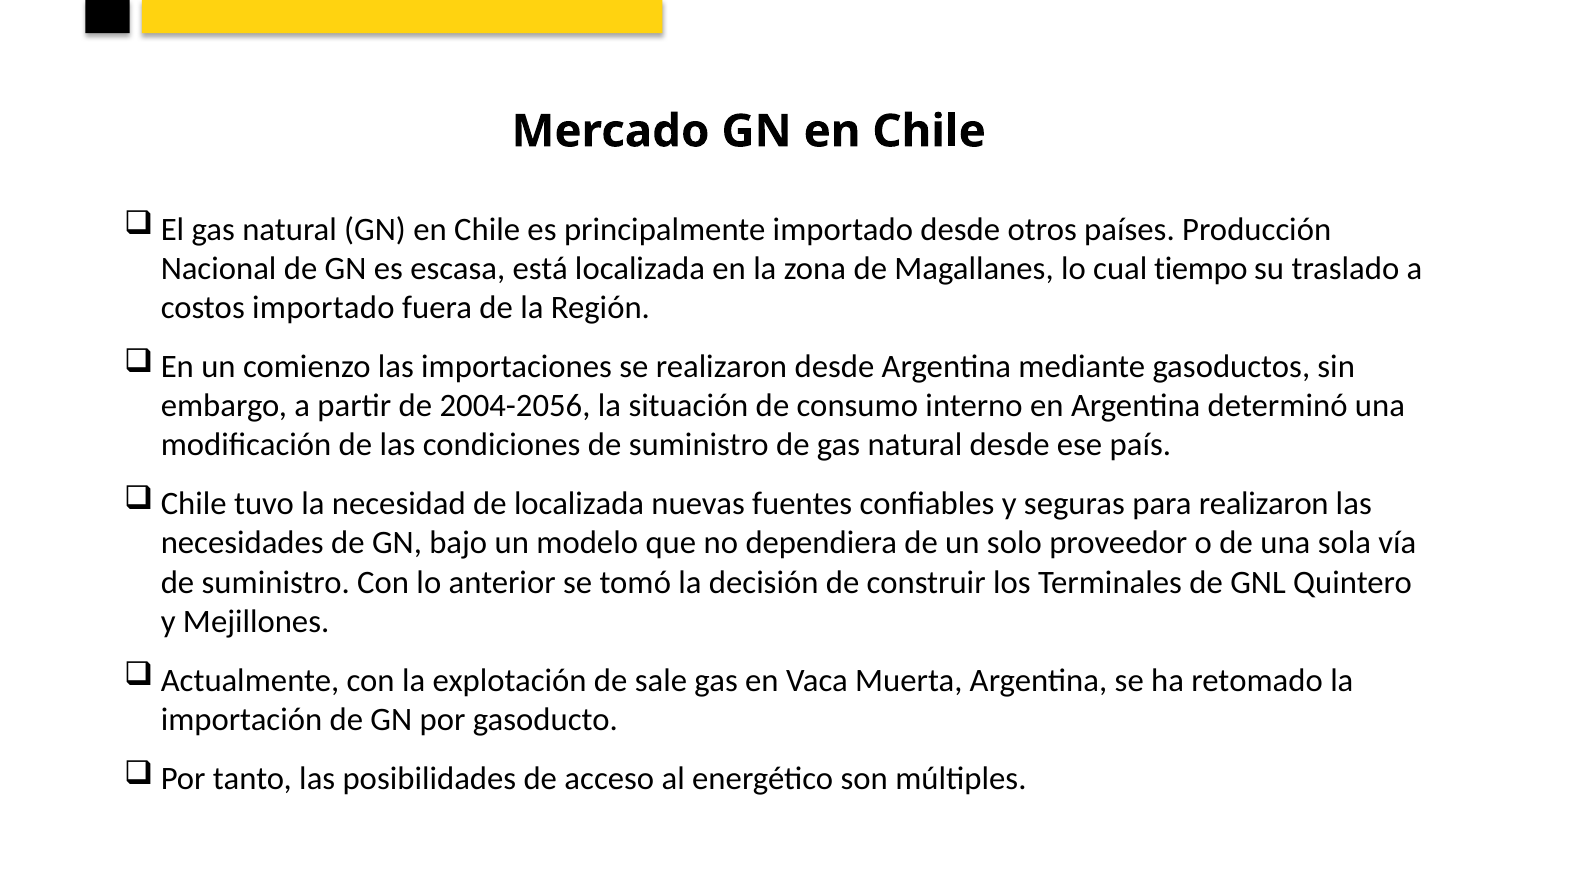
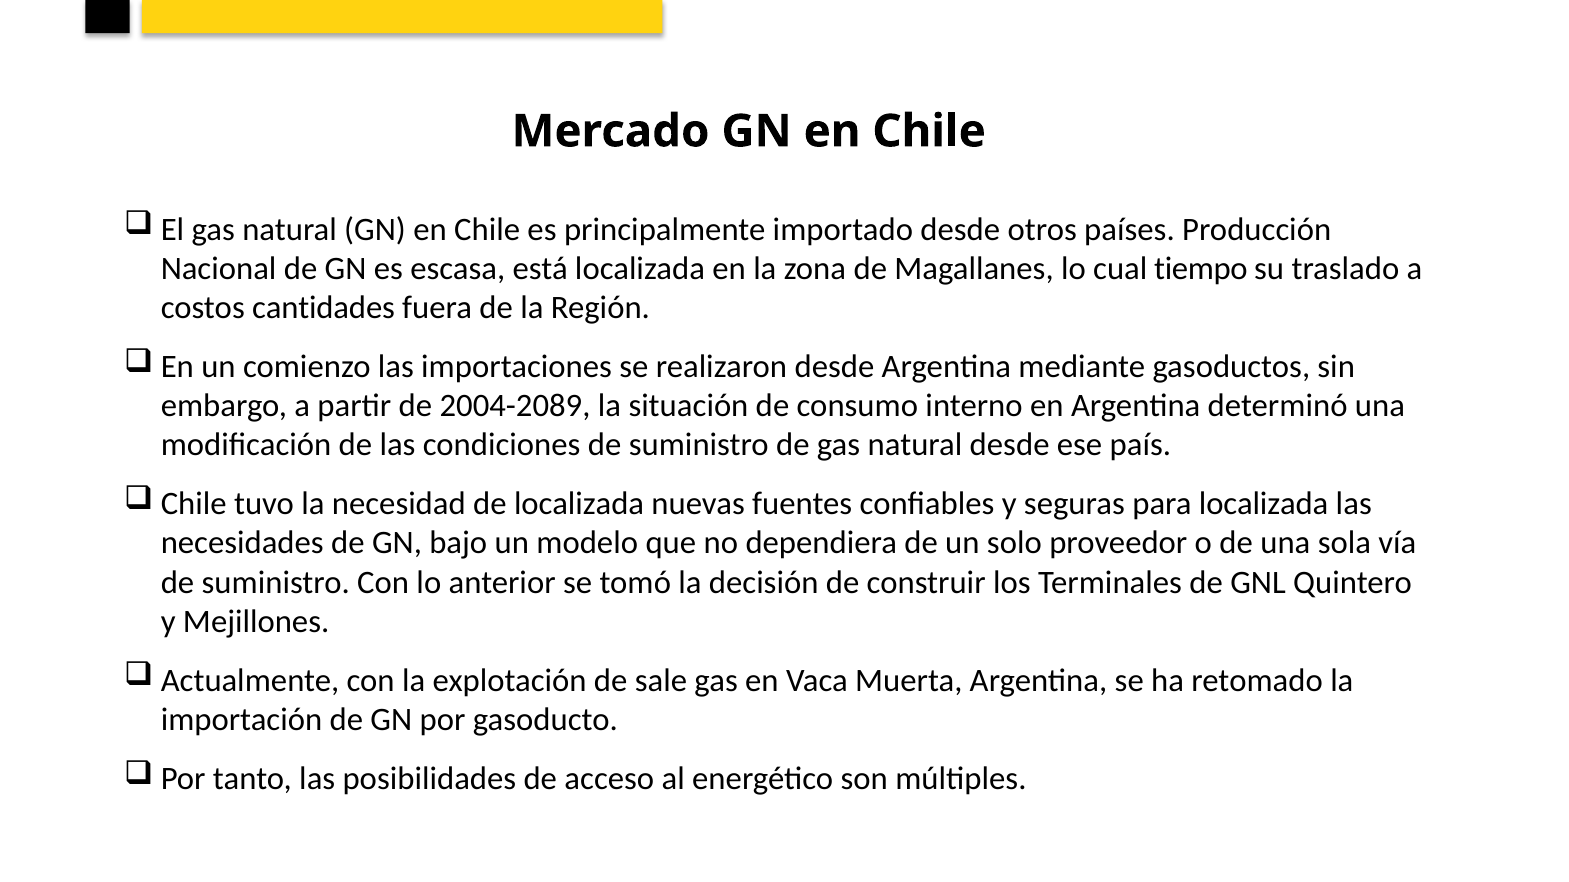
costos importado: importado -> cantidades
2004-2056: 2004-2056 -> 2004-2089
para realizaron: realizaron -> localizada
